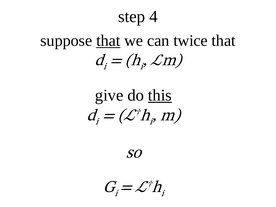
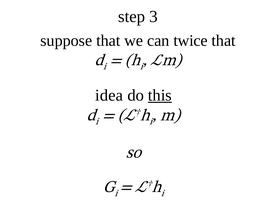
4: 4 -> 3
that at (108, 41) underline: present -> none
give: give -> idea
